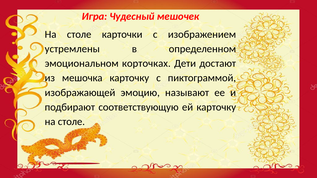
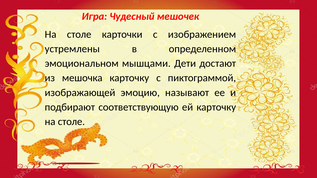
корточках: корточках -> мышцами
